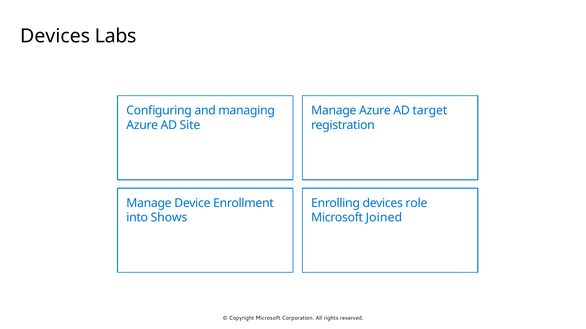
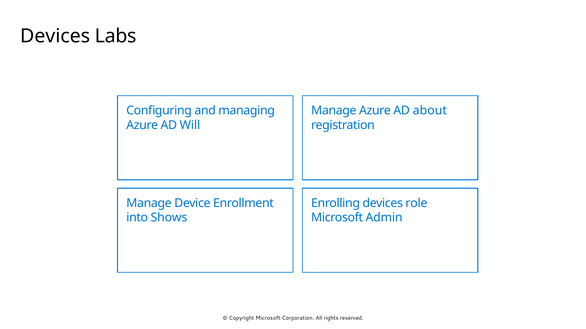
target: target -> about
Site: Site -> Will
Joined: Joined -> Admin
